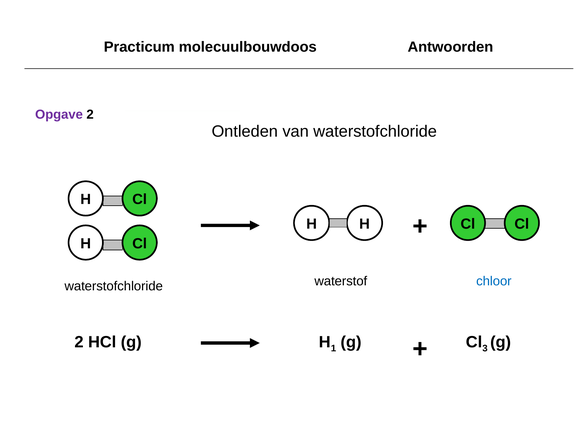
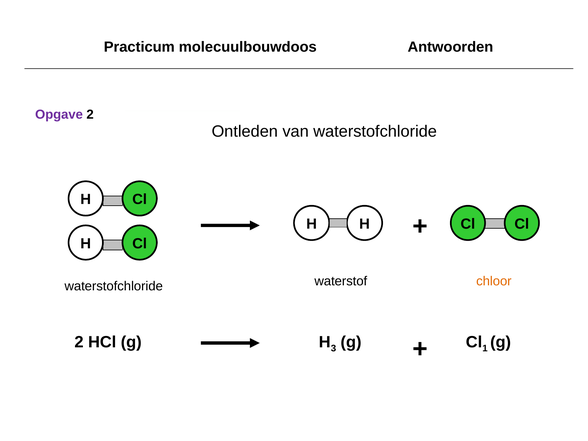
chloor colour: blue -> orange
1: 1 -> 3
3: 3 -> 1
